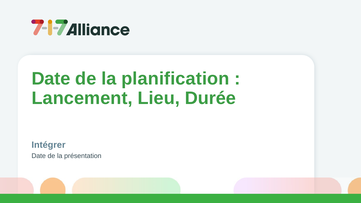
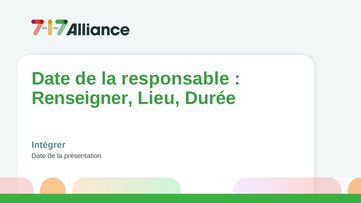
planification: planification -> responsable
Lancement: Lancement -> Renseigner
